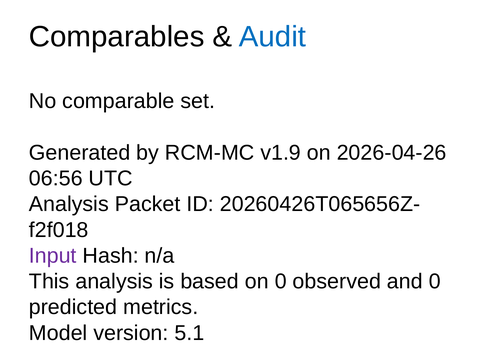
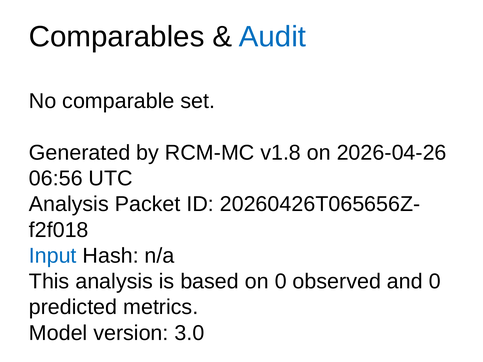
v1.9: v1.9 -> v1.8
Input colour: purple -> blue
5.1: 5.1 -> 3.0
